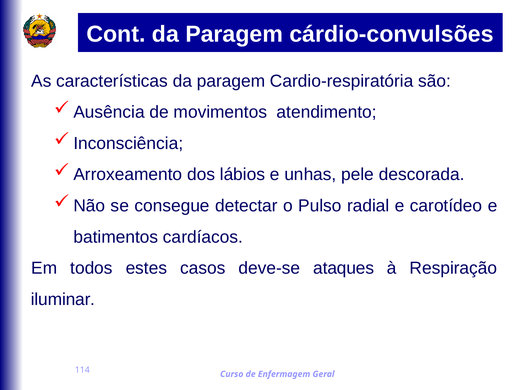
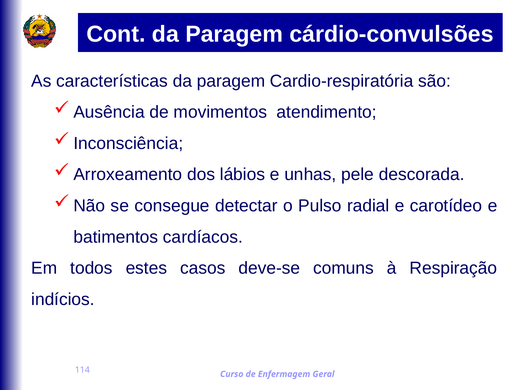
ataques: ataques -> comuns
iluminar: iluminar -> indícios
